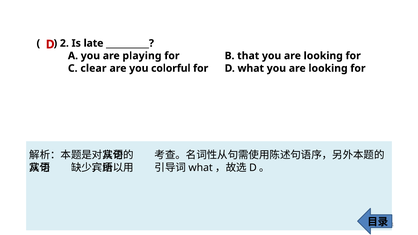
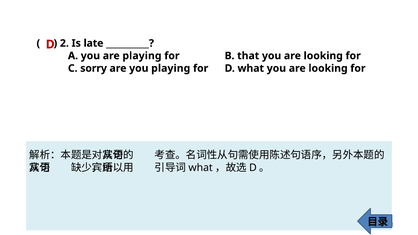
clear: clear -> sorry
you colorful: colorful -> playing
